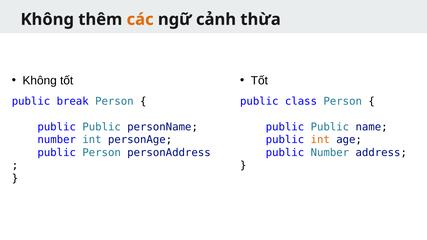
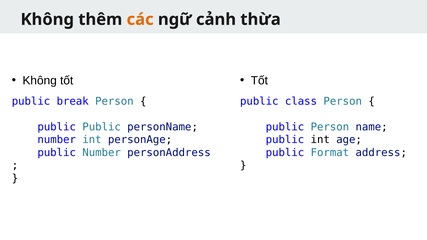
Public at (330, 127): Public -> Person
int at (320, 140) colour: orange -> black
public Person: Person -> Number
public Number: Number -> Format
